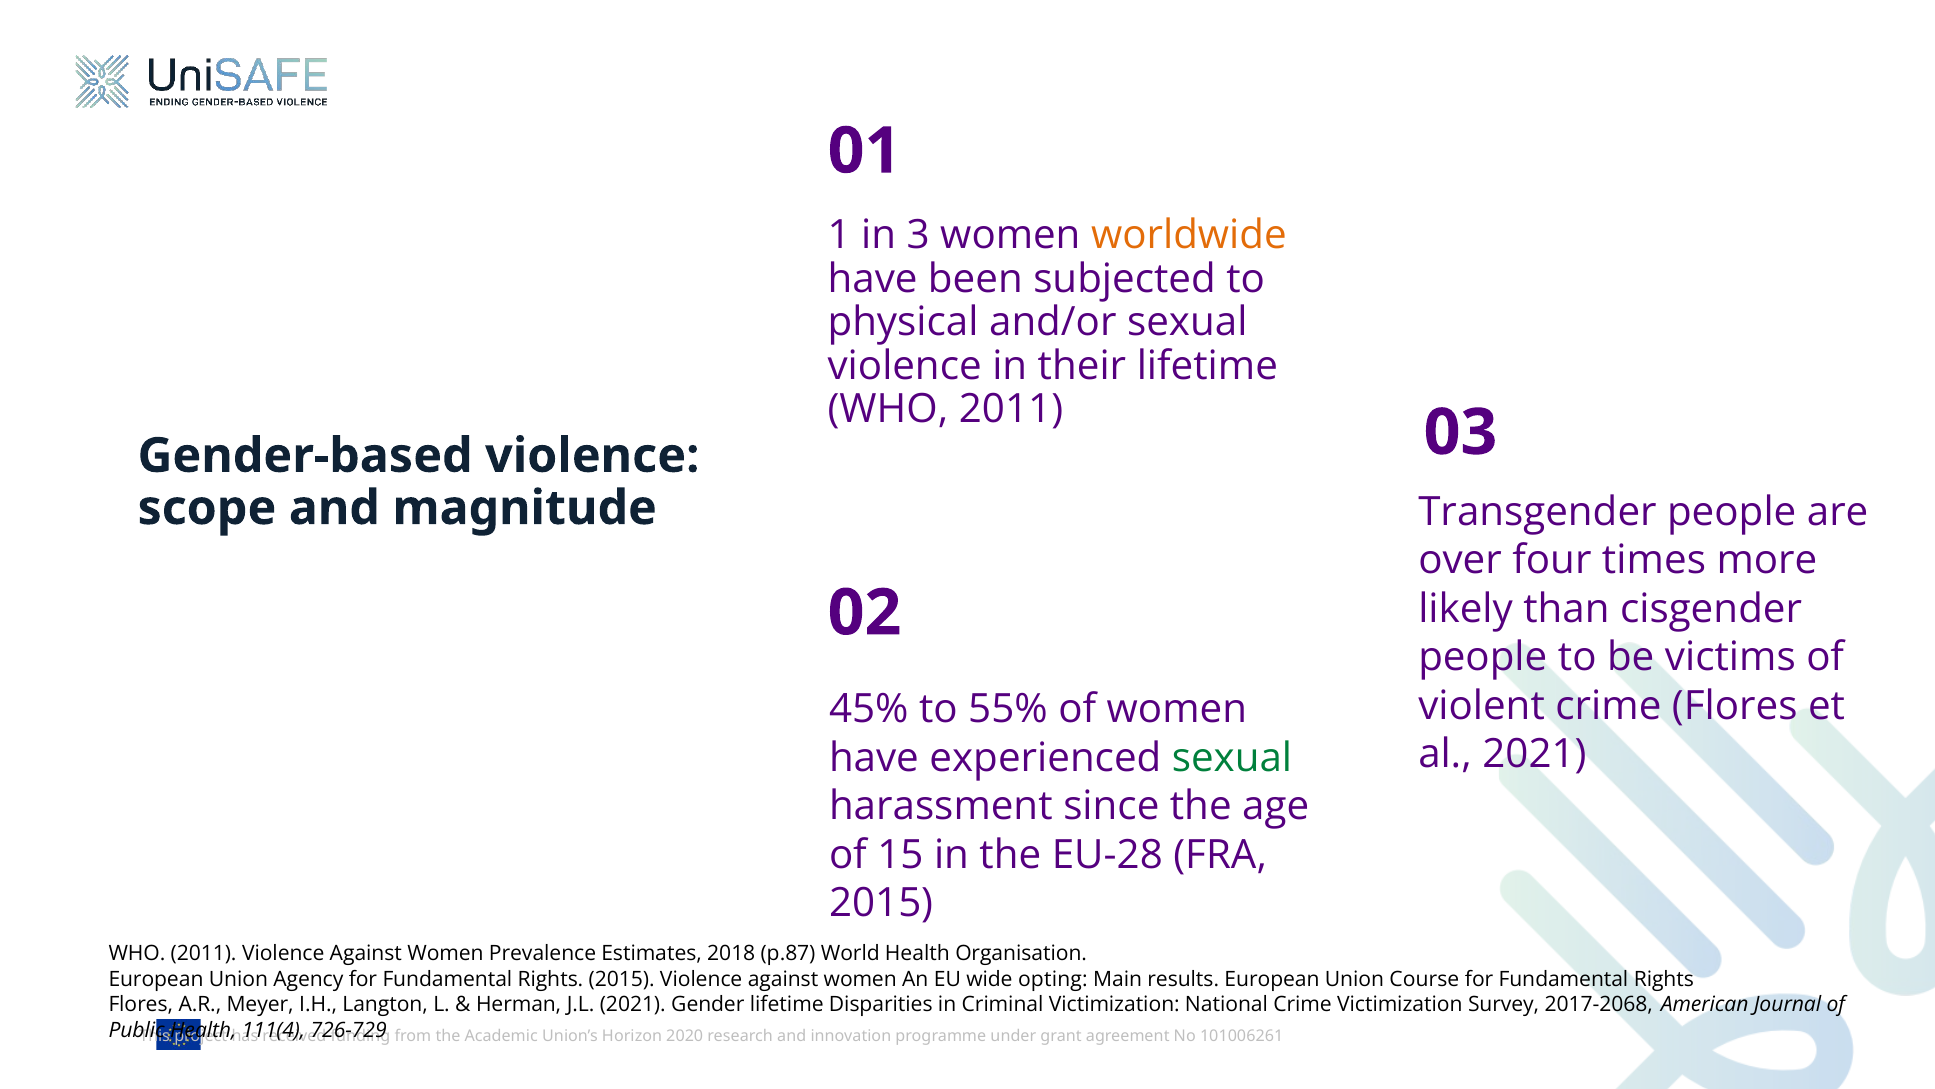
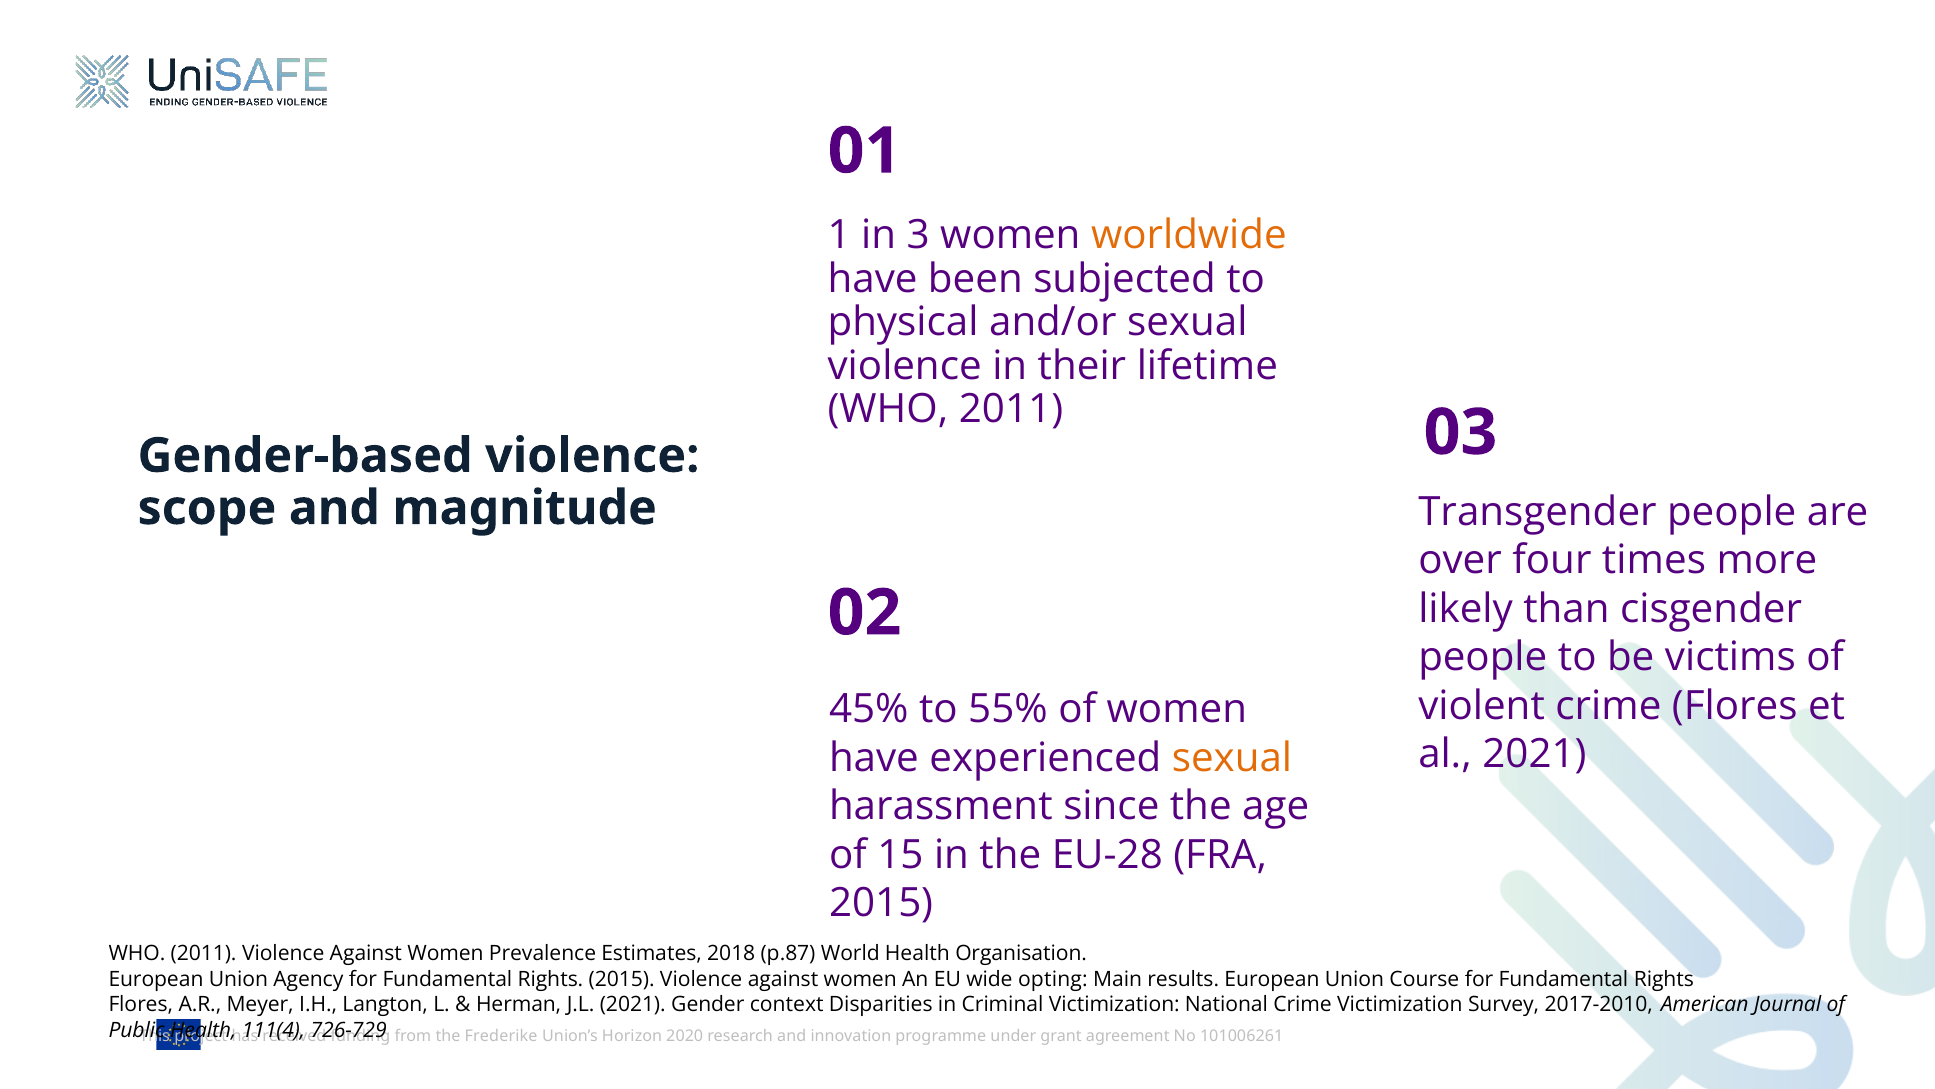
sexual at (1232, 758) colour: green -> orange
Gender lifetime: lifetime -> context
2017-2068: 2017-2068 -> 2017-2010
Academic: Academic -> Frederike
